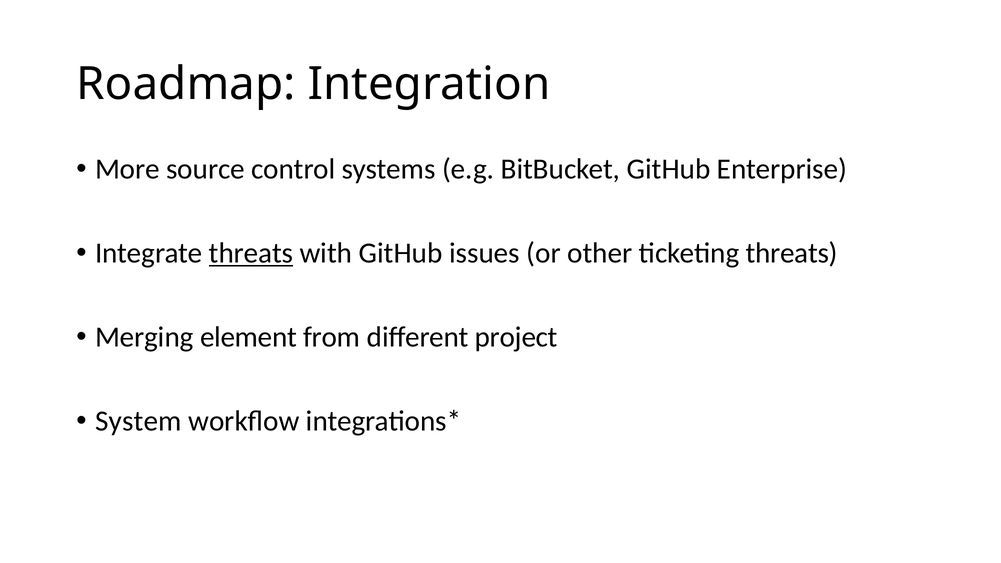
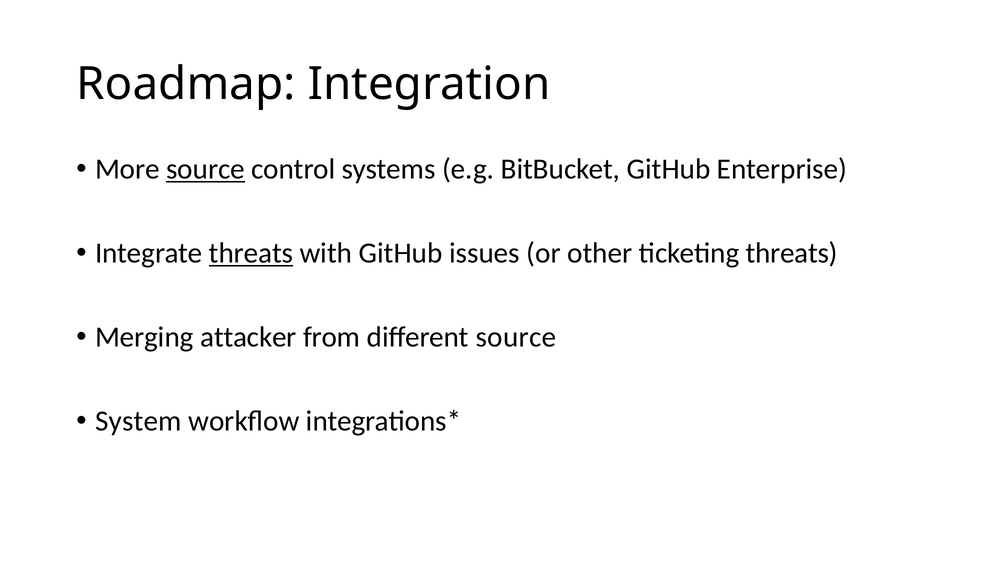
source at (206, 169) underline: none -> present
element: element -> attacker
different project: project -> source
